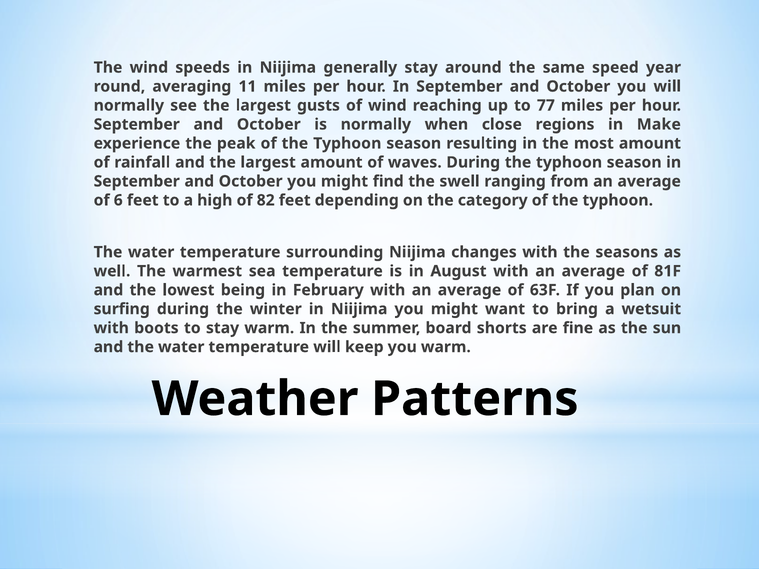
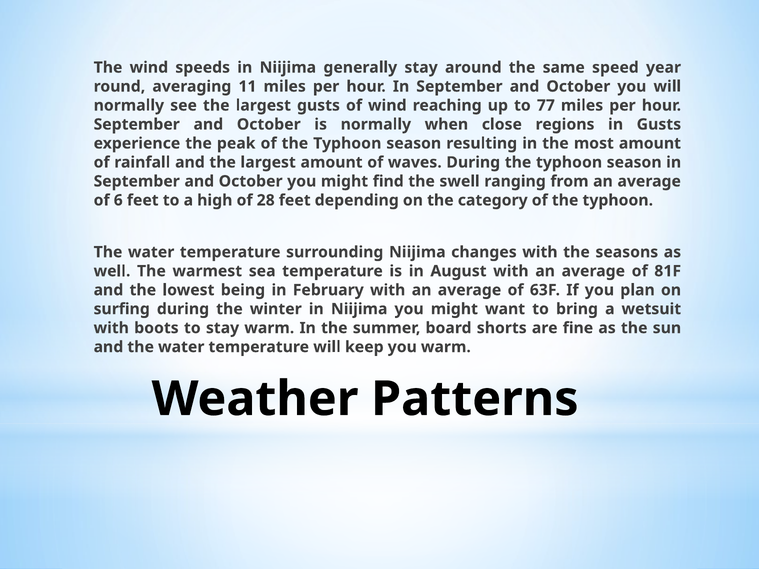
in Make: Make -> Gusts
82: 82 -> 28
